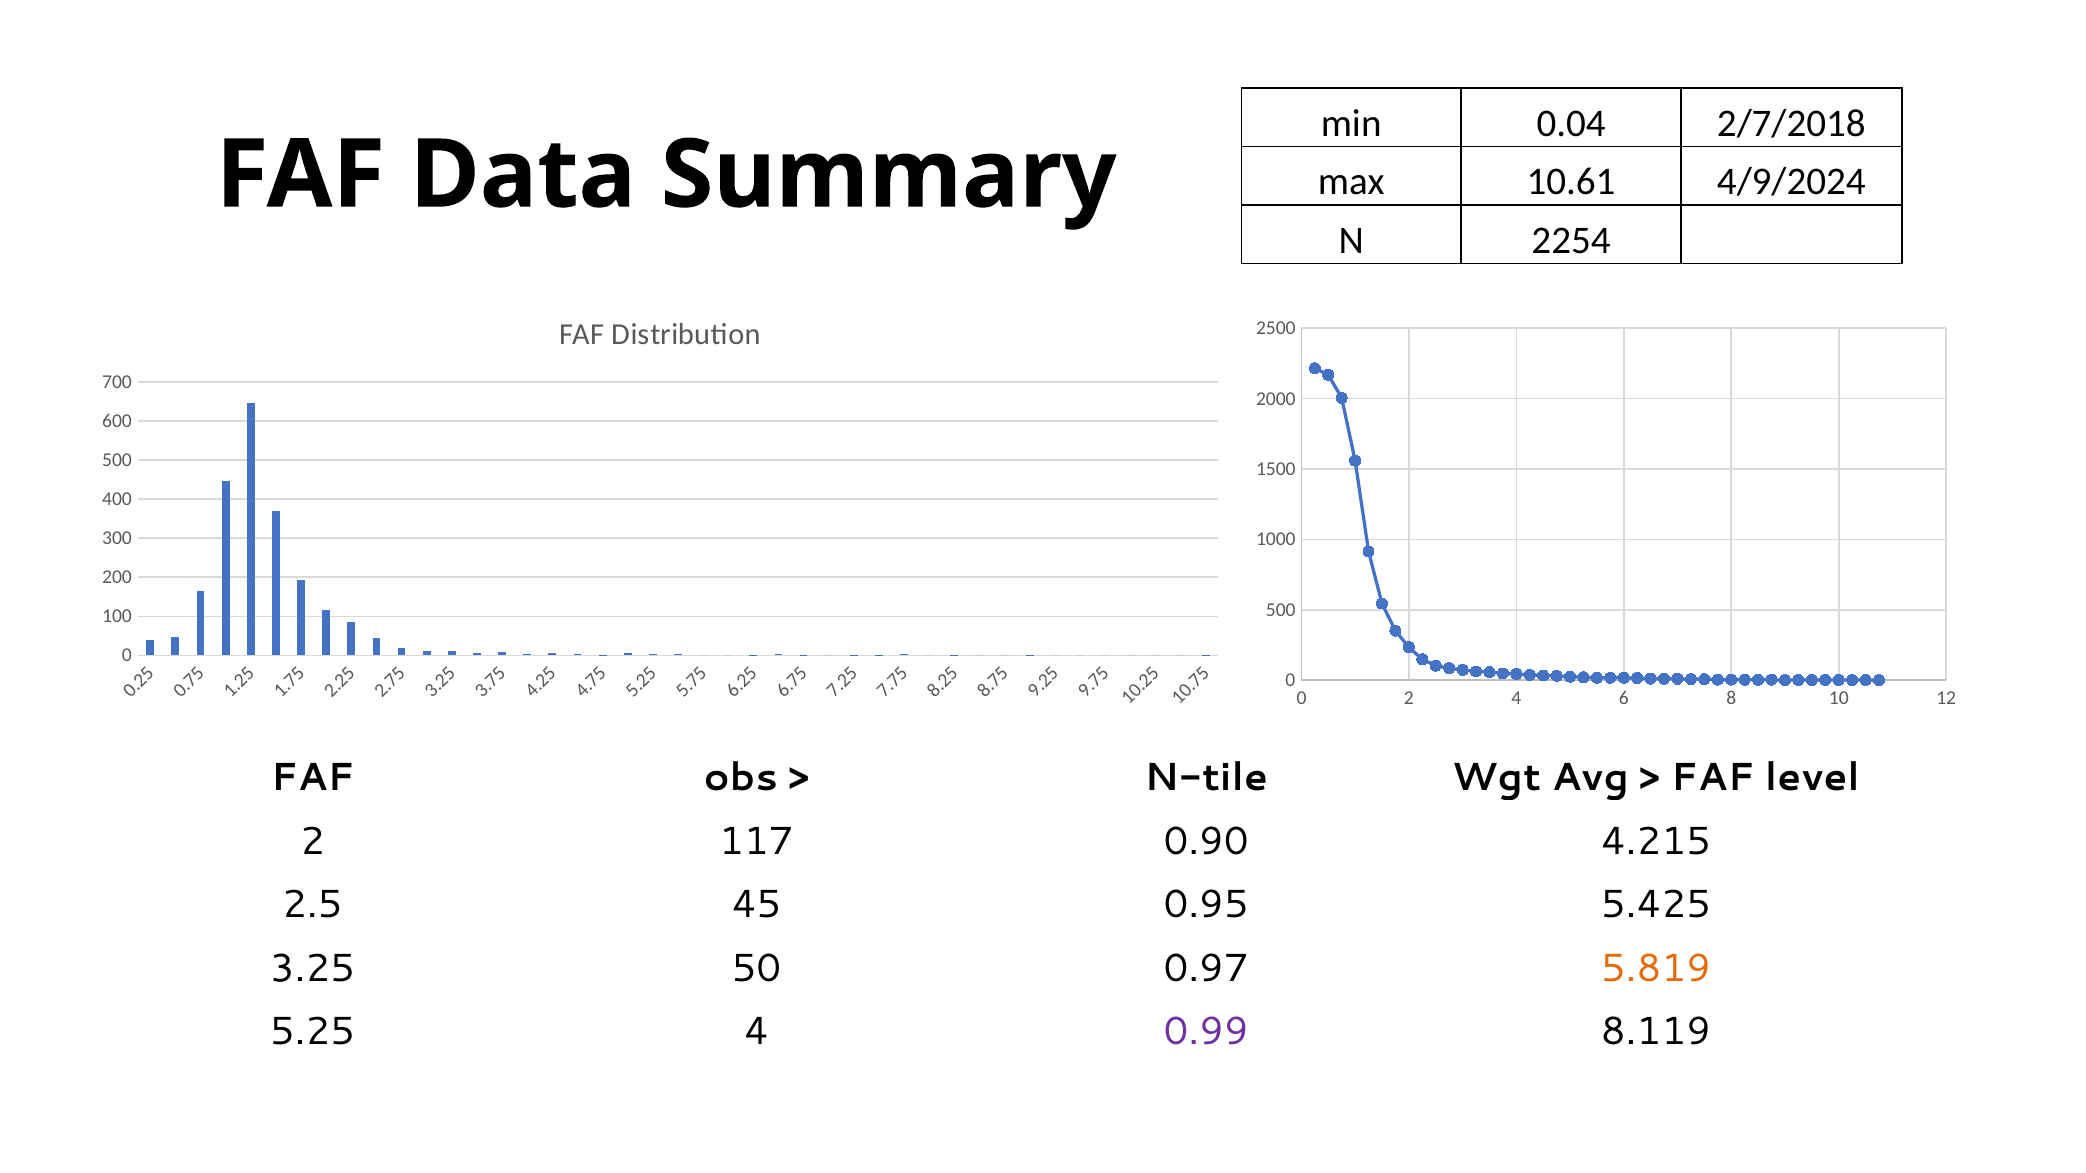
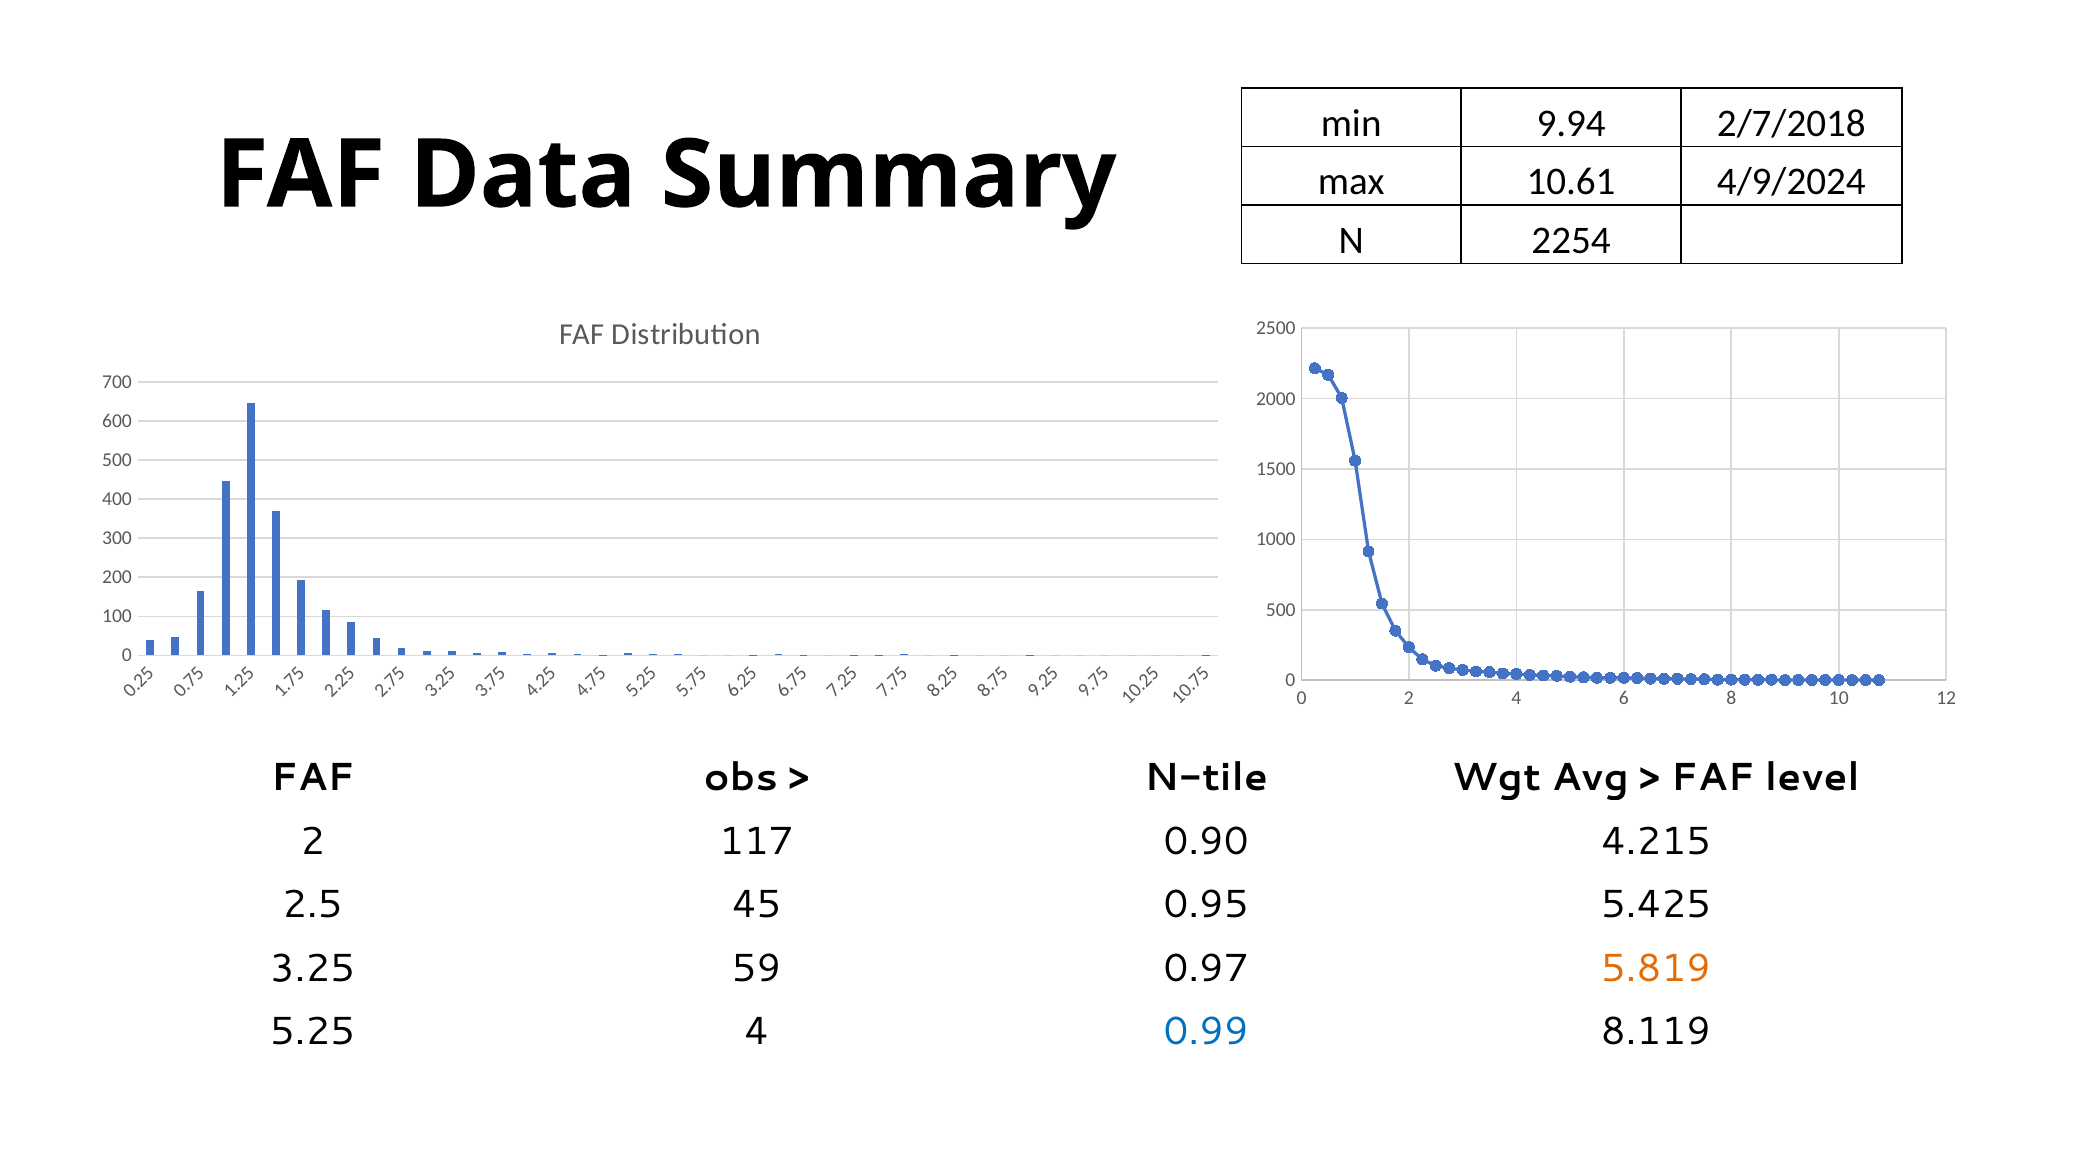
0.04: 0.04 -> 9.94
50: 50 -> 59
0.99 colour: purple -> blue
